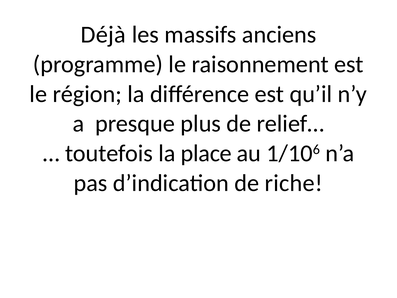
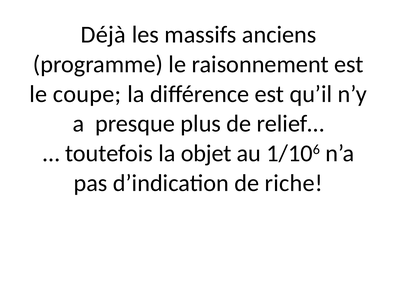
région: région -> coupe
place: place -> objet
